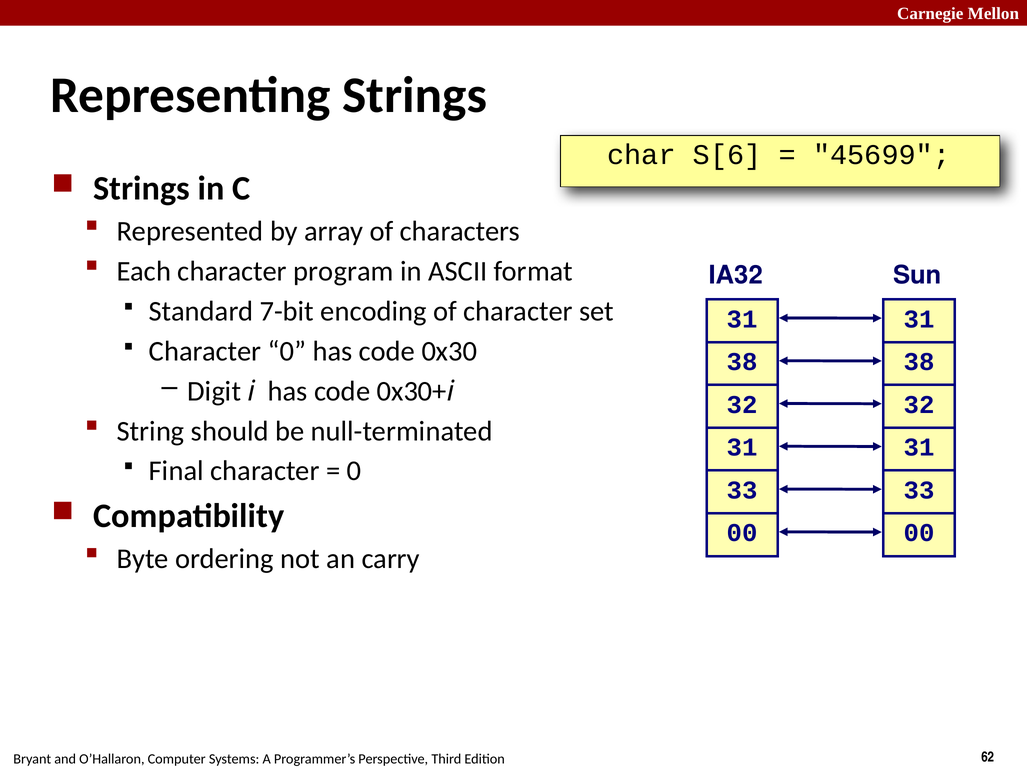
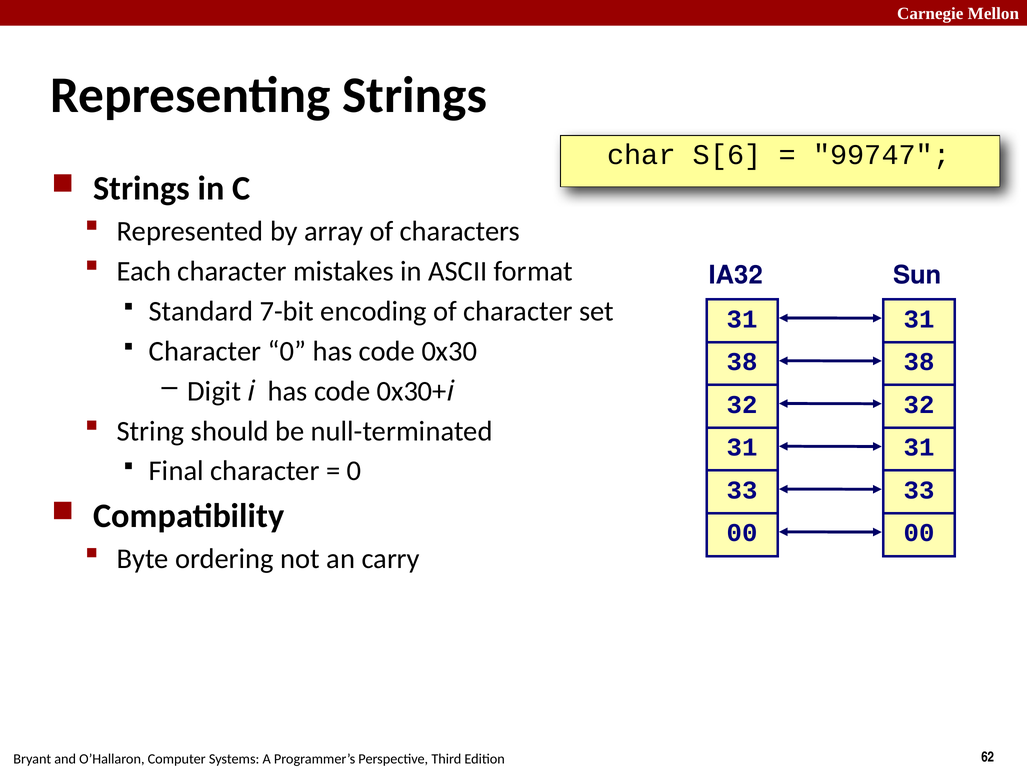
45699: 45699 -> 99747
program: program -> mistakes
